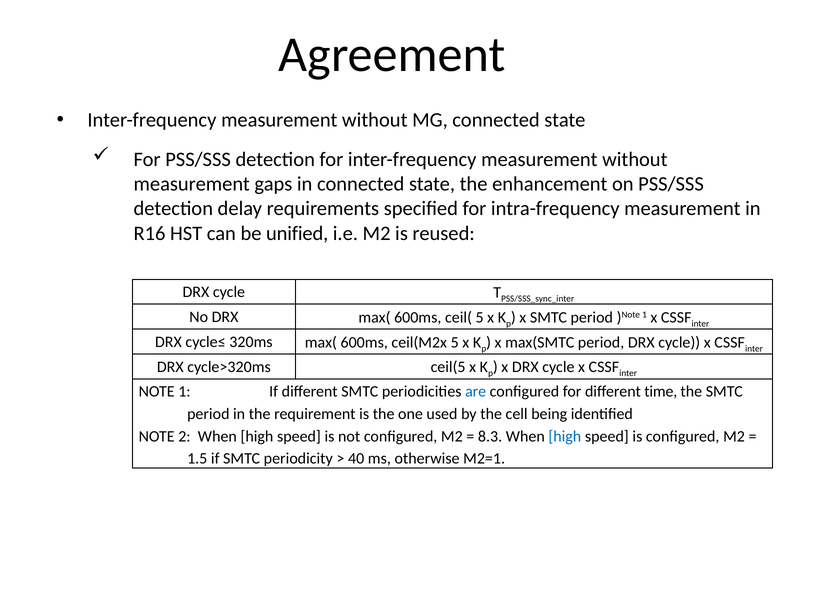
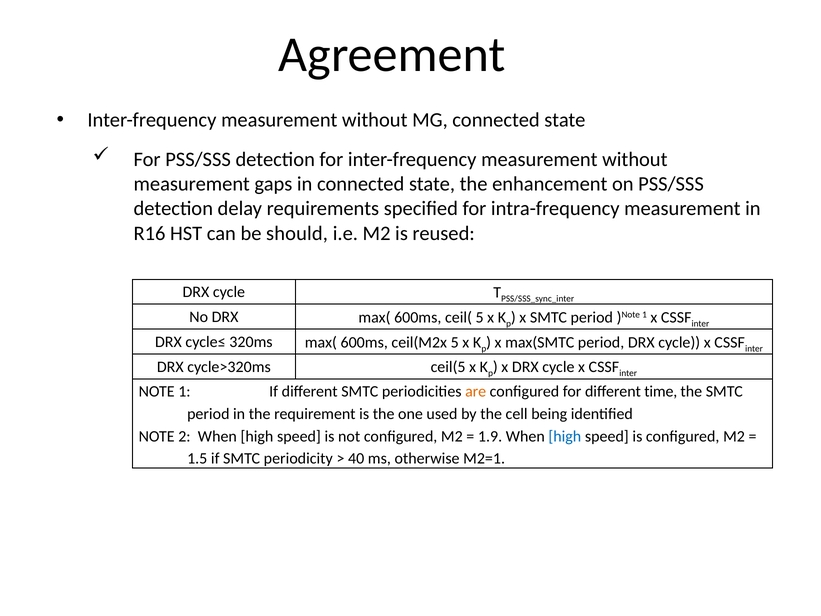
unified: unified -> should
are colour: blue -> orange
8.3: 8.3 -> 1.9
